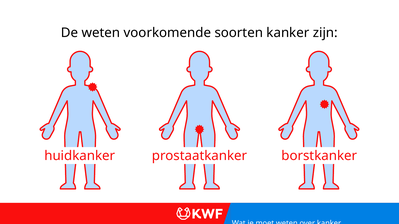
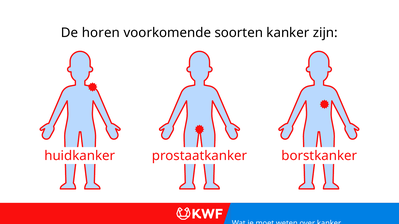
De weten: weten -> horen
